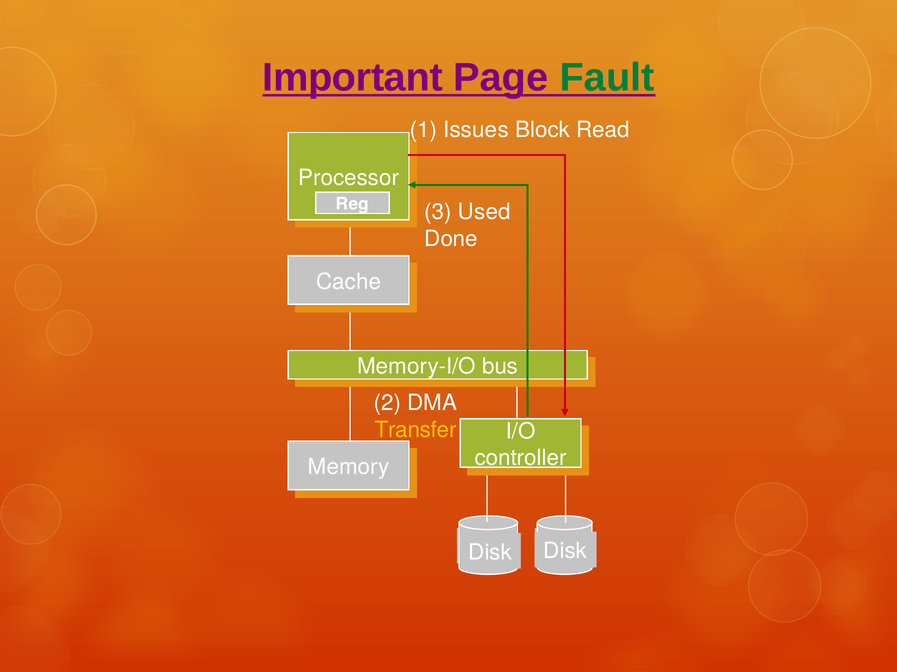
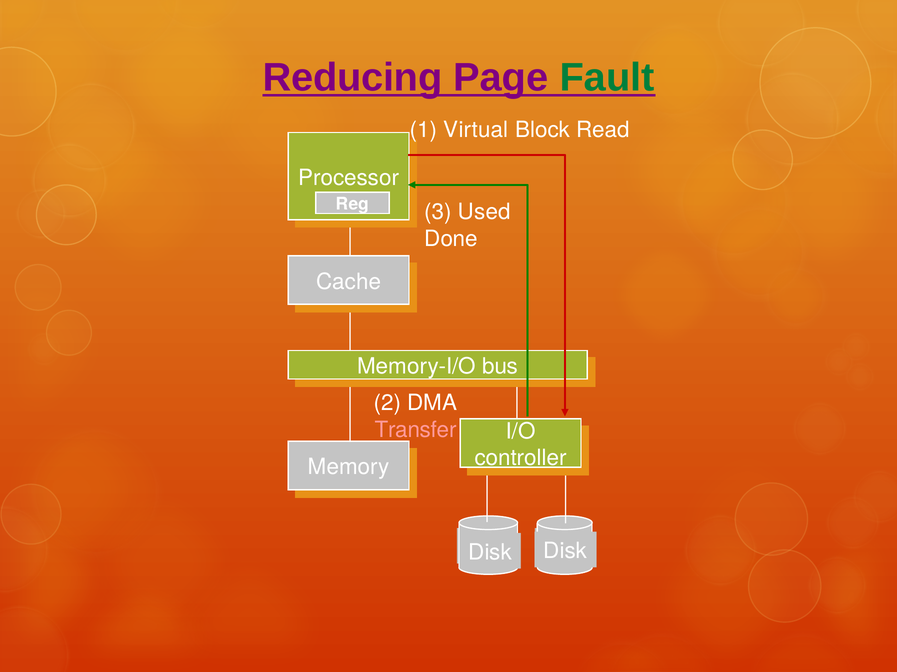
Important: Important -> Reducing
Issues: Issues -> Virtual
Transfer colour: yellow -> pink
